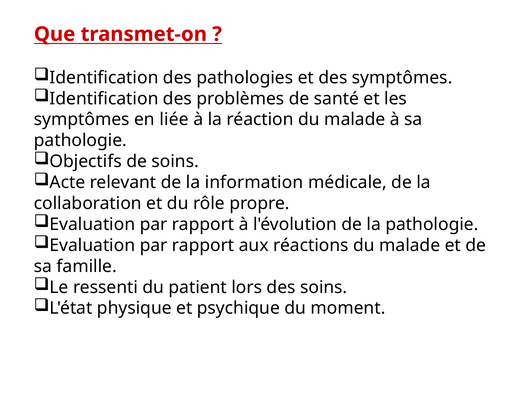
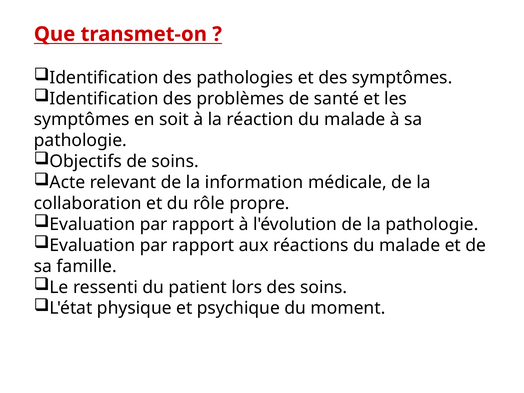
liée: liée -> soit
